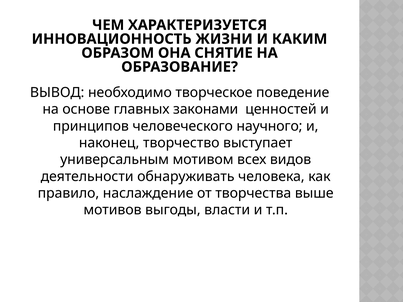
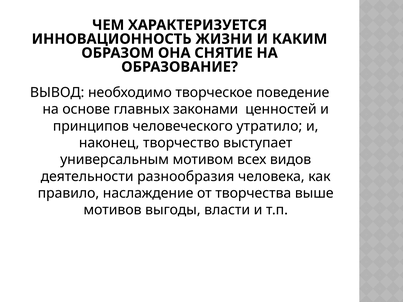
научного: научного -> утратило
обнаруживать: обнаруживать -> разнообразия
